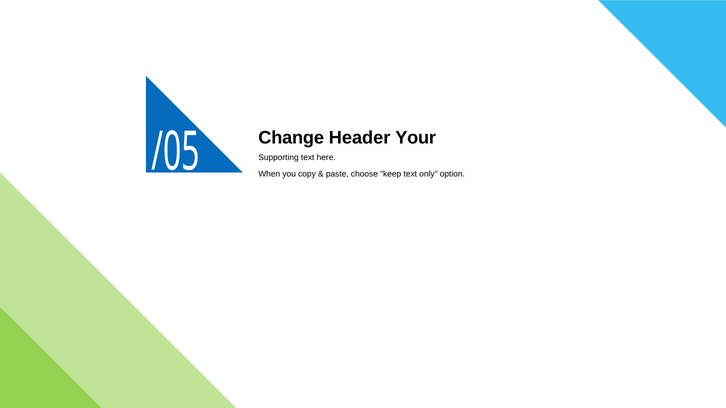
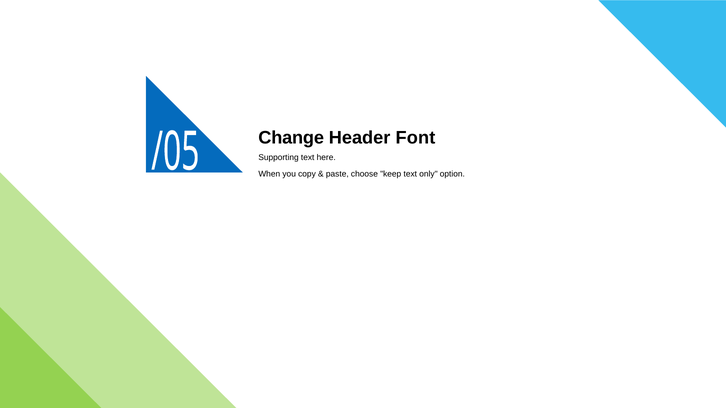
Your: Your -> Font
